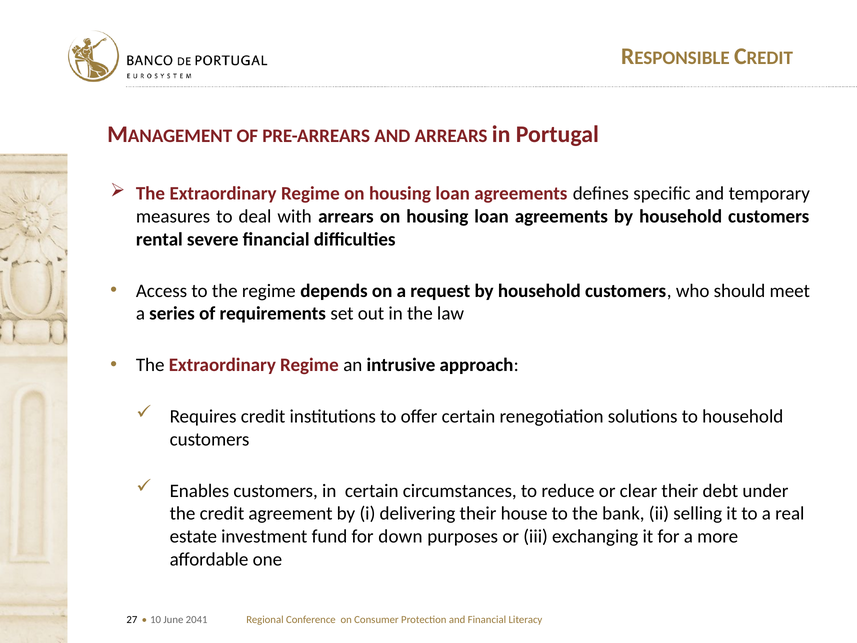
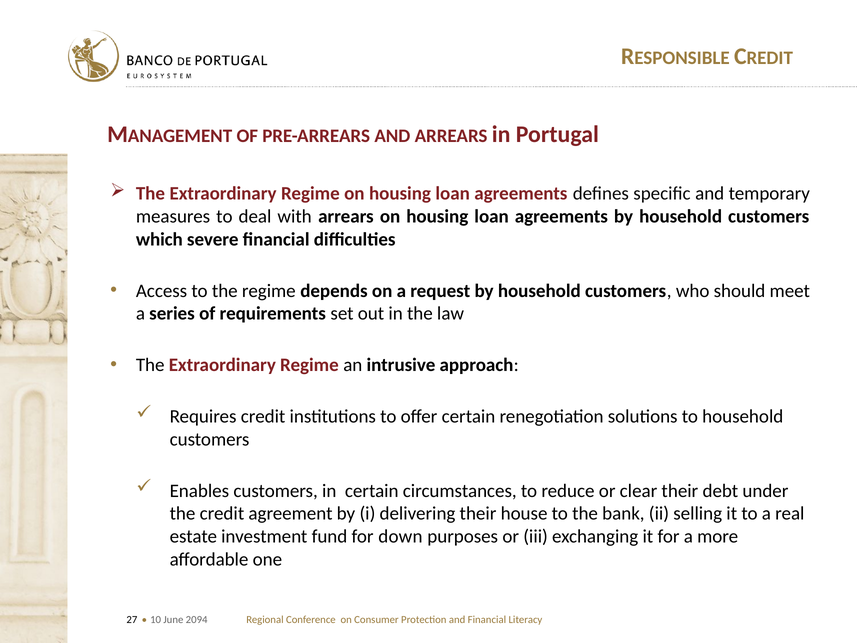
rental: rental -> which
2041: 2041 -> 2094
